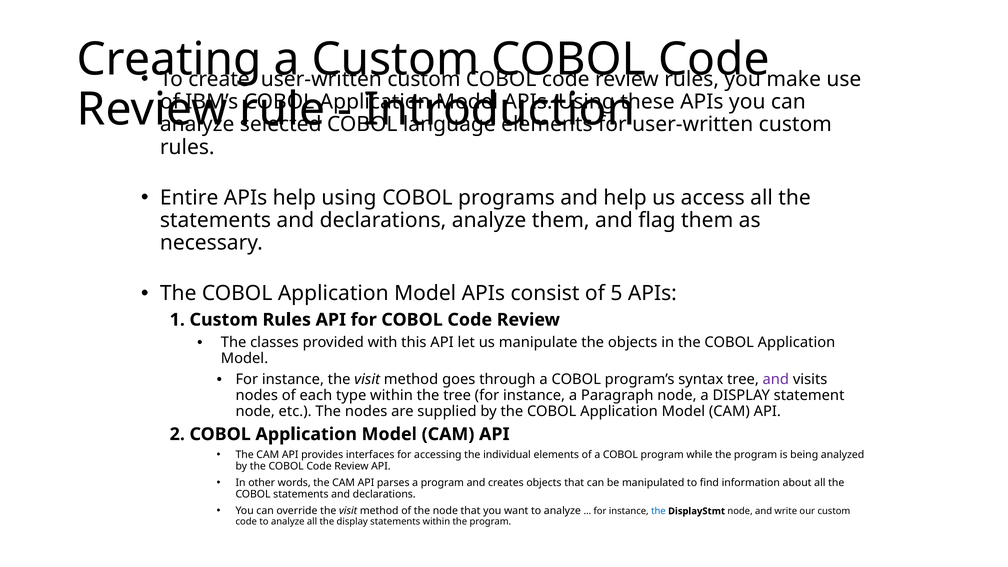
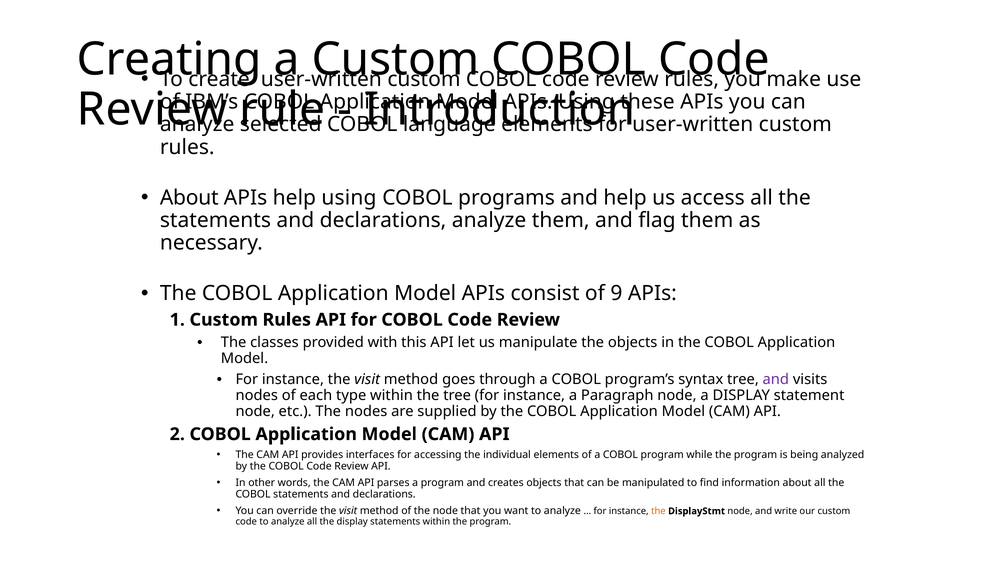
Entire at (189, 198): Entire -> About
5: 5 -> 9
the at (658, 511) colour: blue -> orange
